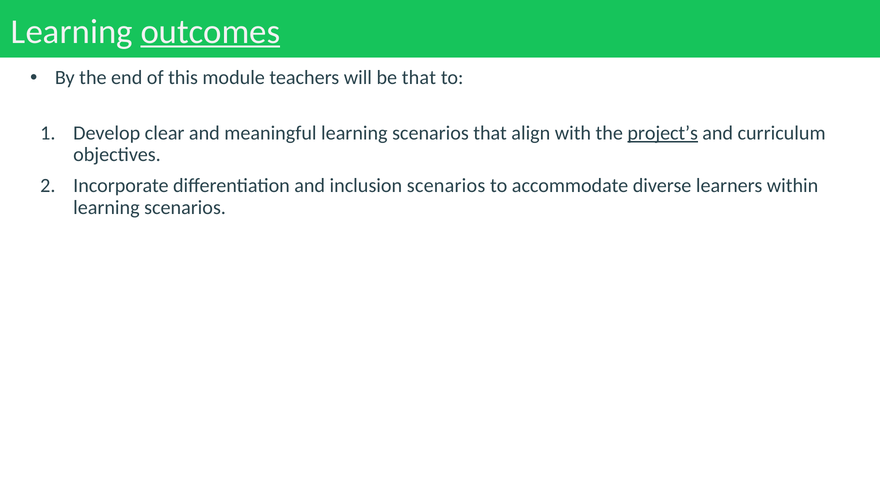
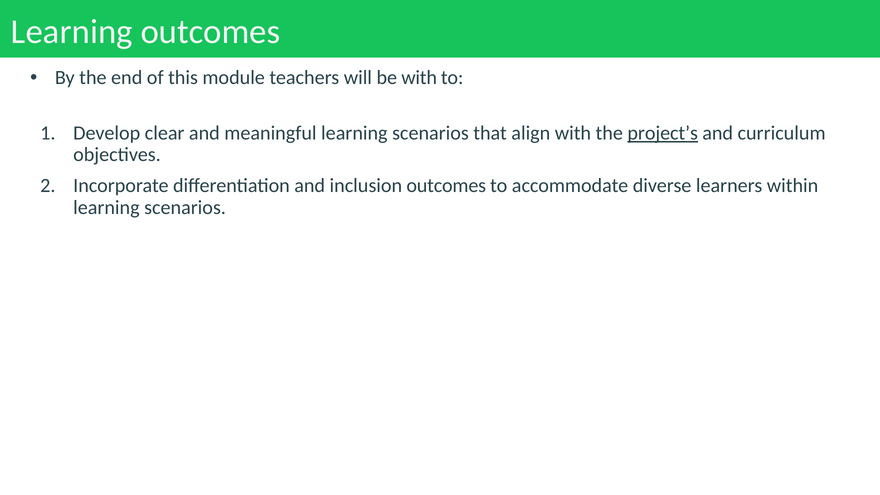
outcomes at (210, 32) underline: present -> none
be that: that -> with
inclusion scenarios: scenarios -> outcomes
